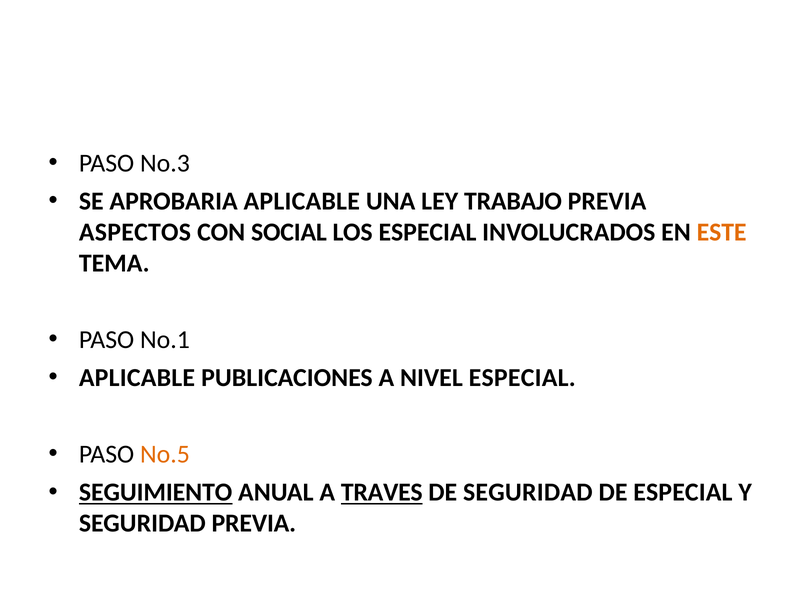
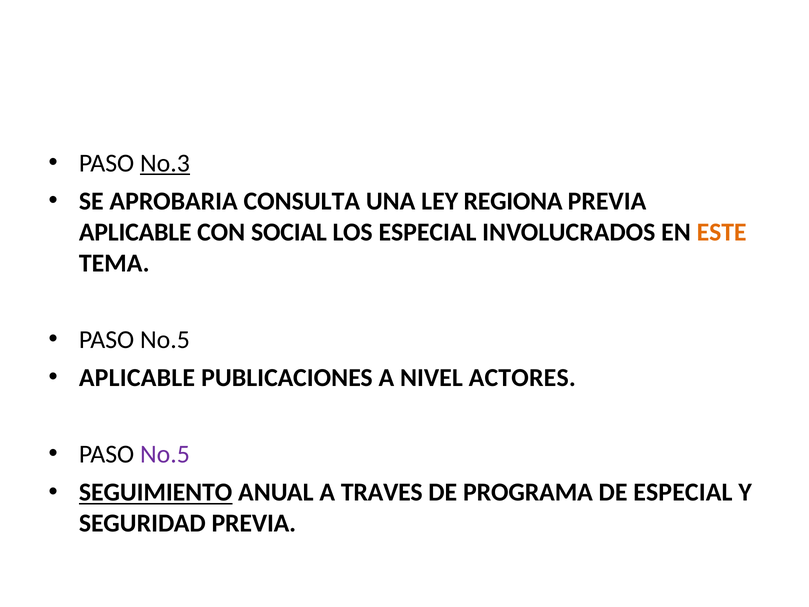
No.3 underline: none -> present
APROBARIA APLICABLE: APLICABLE -> CONSULTA
TRABAJO: TRABAJO -> REGIONA
ASPECTOS at (135, 232): ASPECTOS -> APLICABLE
No.1 at (165, 339): No.1 -> No.5
NIVEL ESPECIAL: ESPECIAL -> ACTORES
No.5 at (165, 454) colour: orange -> purple
TRAVES underline: present -> none
DE SEGURIDAD: SEGURIDAD -> PROGRAMA
